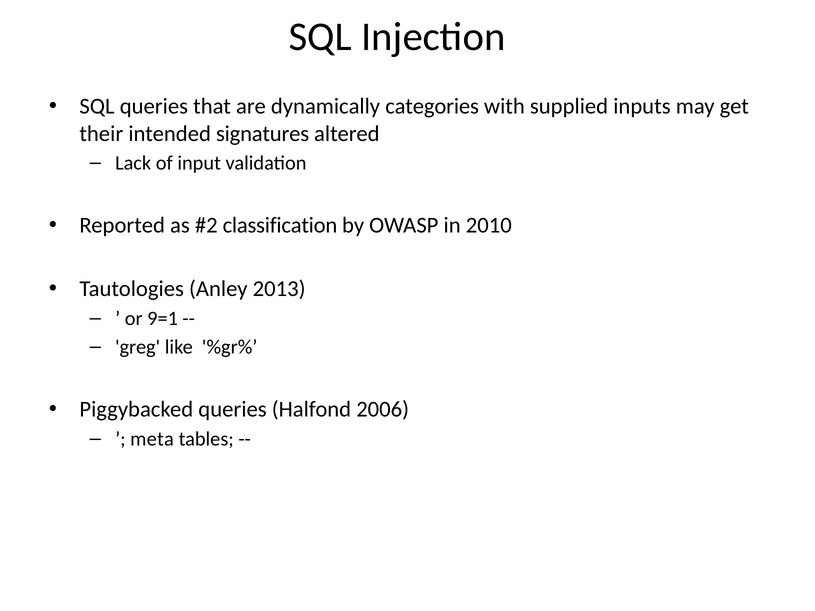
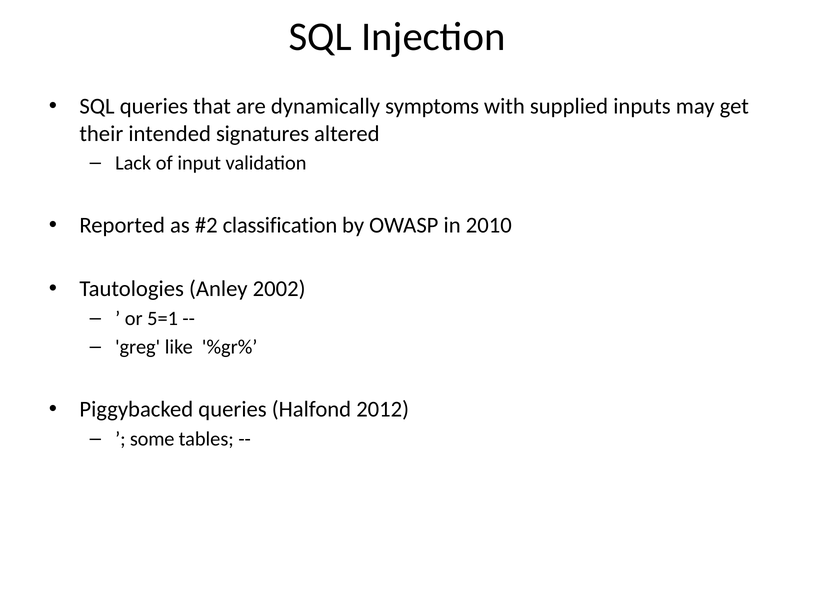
categories: categories -> symptoms
2013: 2013 -> 2002
9=1: 9=1 -> 5=1
2006: 2006 -> 2012
meta: meta -> some
